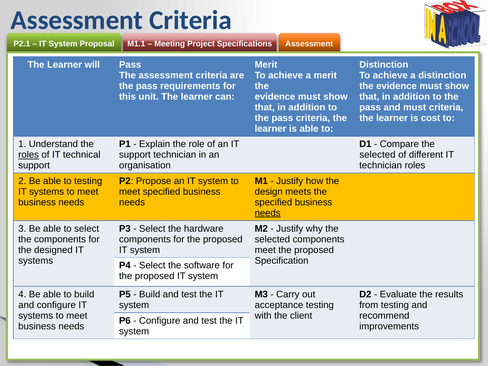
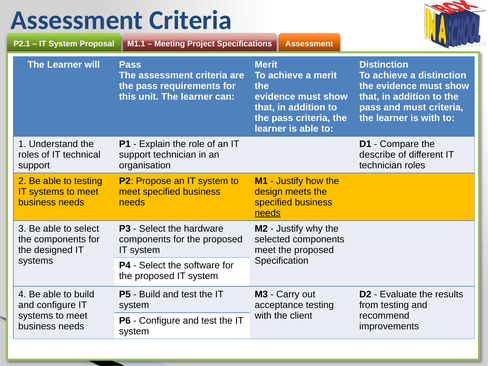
is cost: cost -> with
roles at (29, 155) underline: present -> none
selected at (377, 155): selected -> describe
